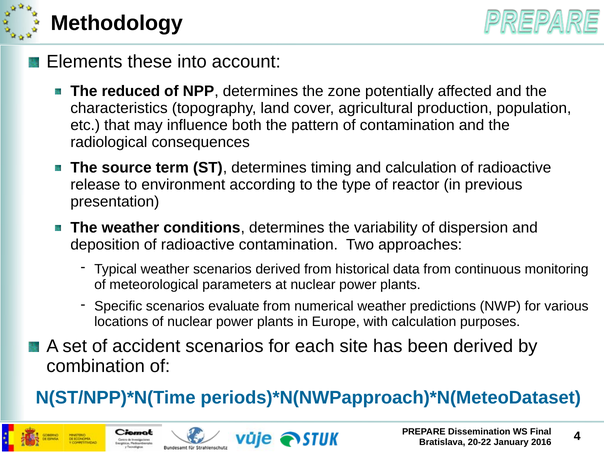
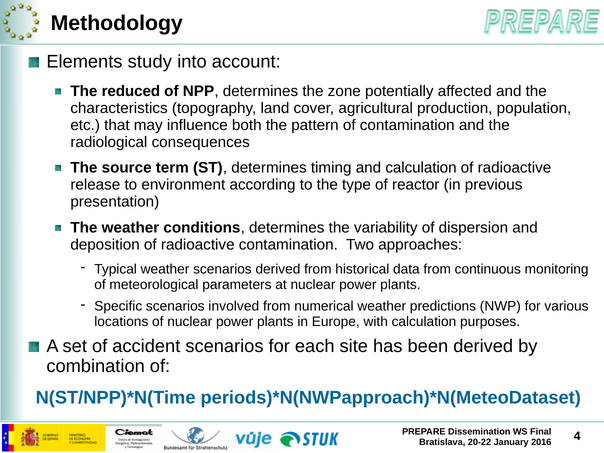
these: these -> study
evaluate: evaluate -> involved
